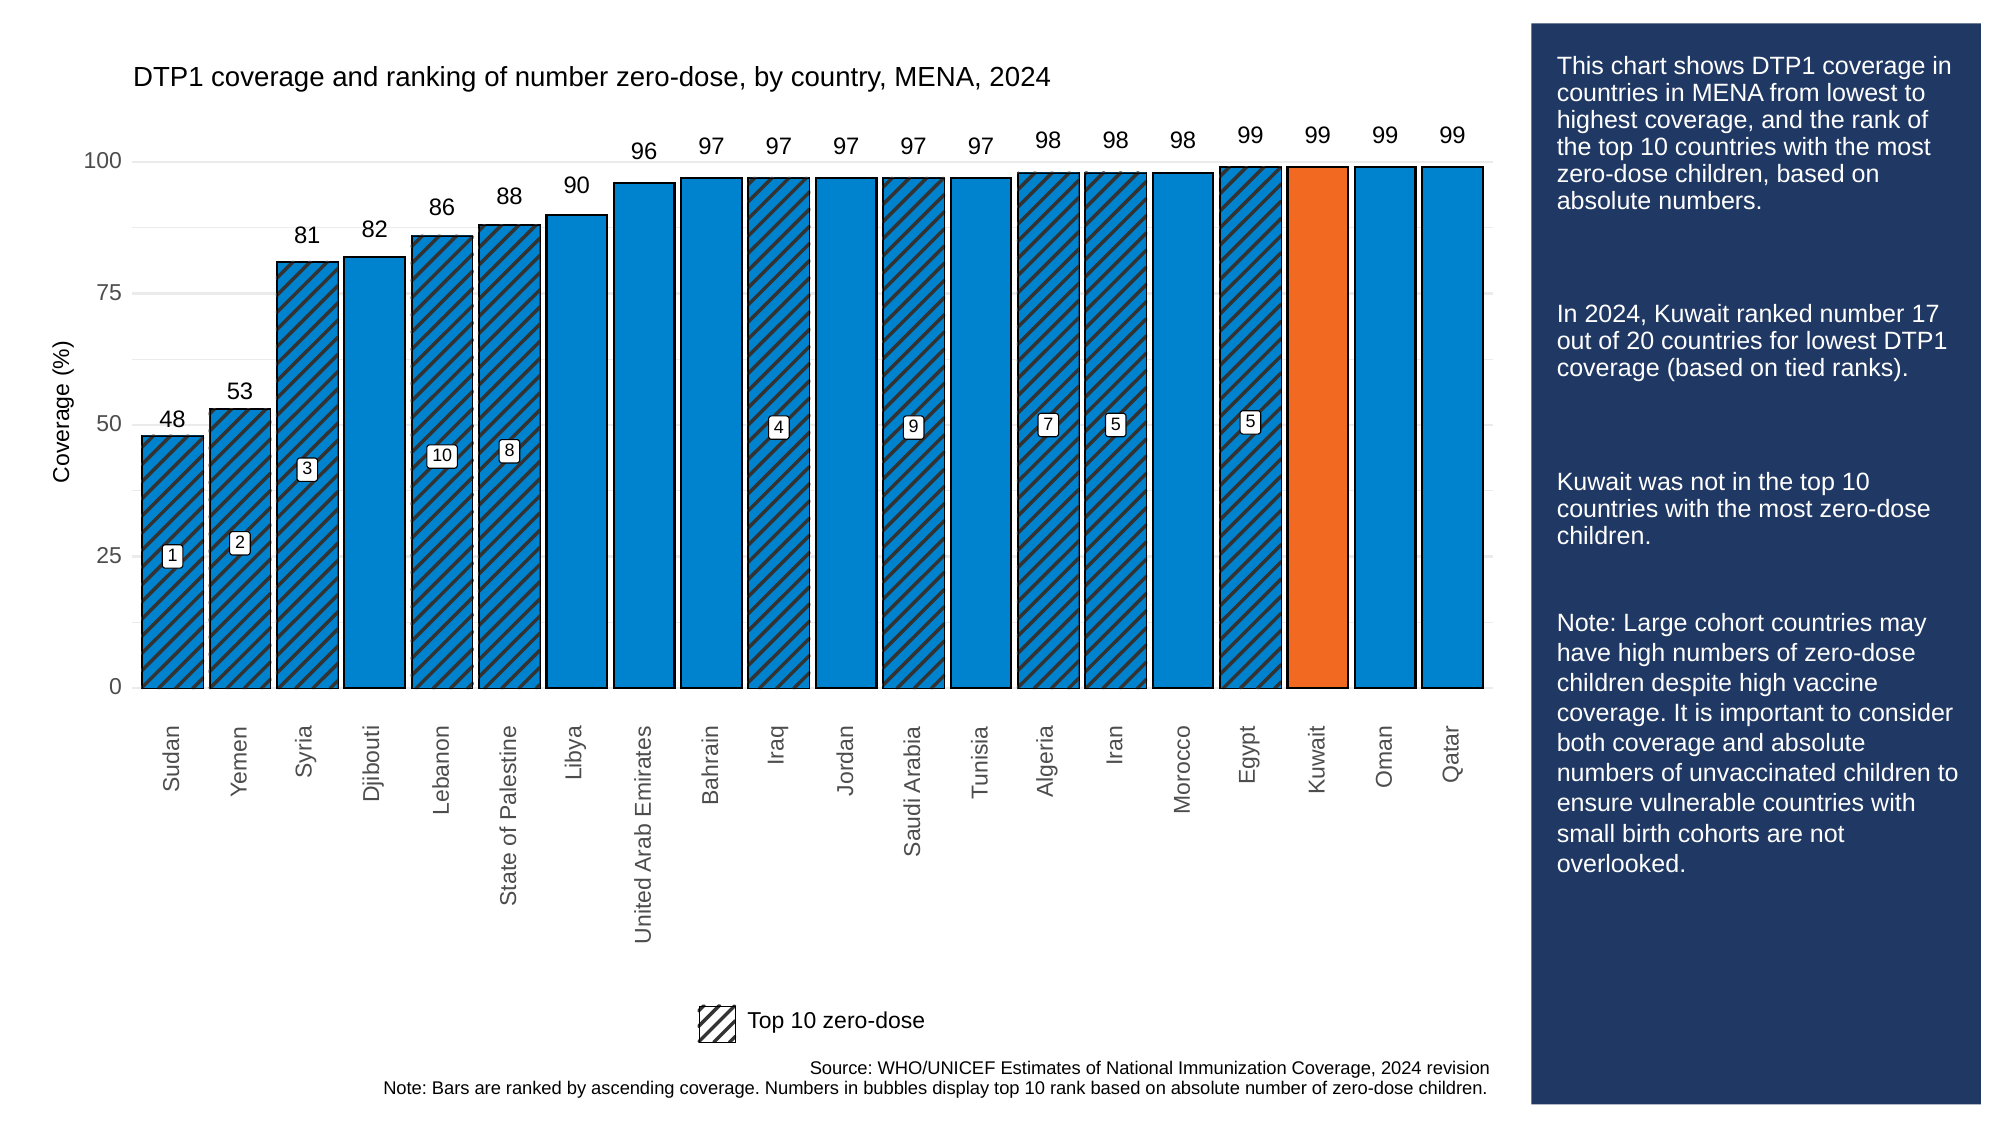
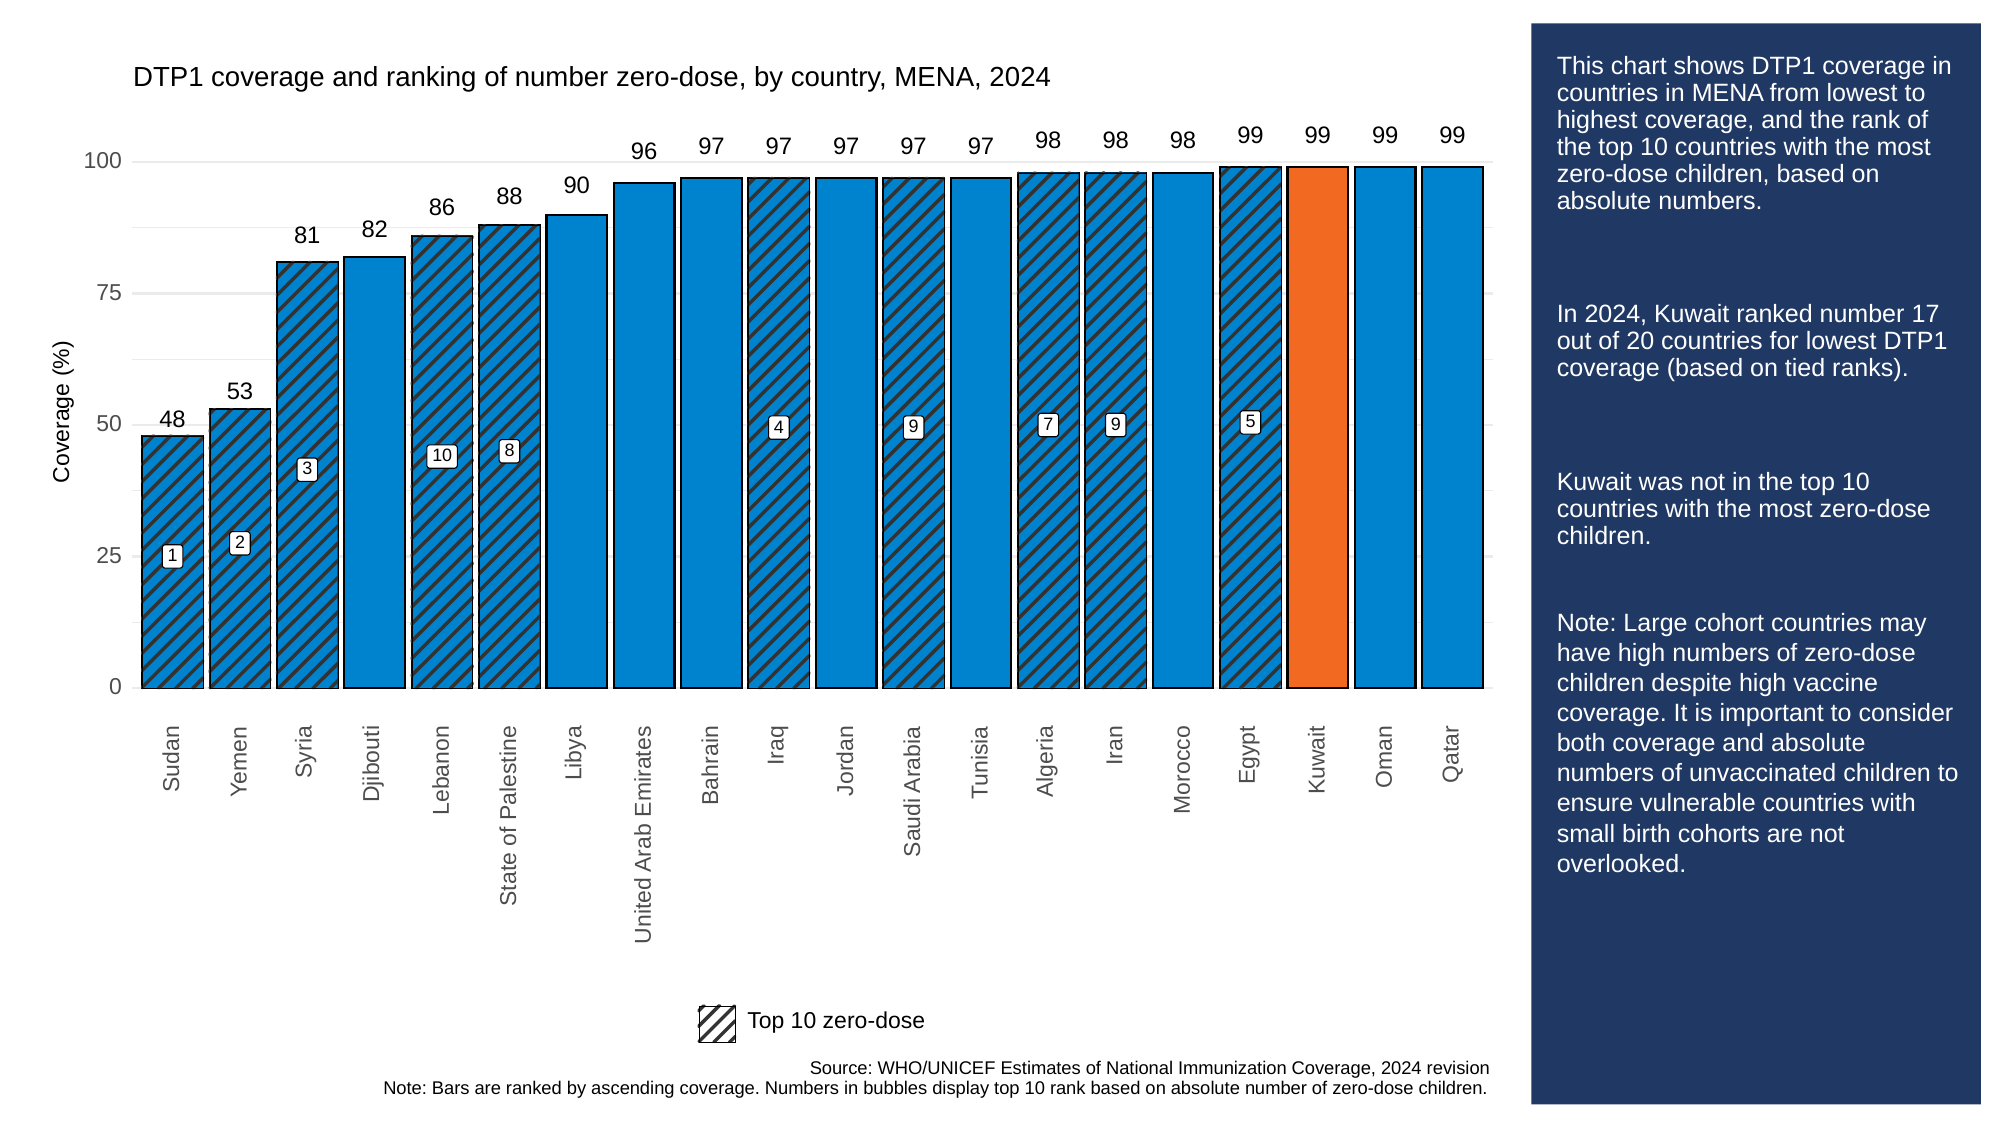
9 5: 5 -> 9
